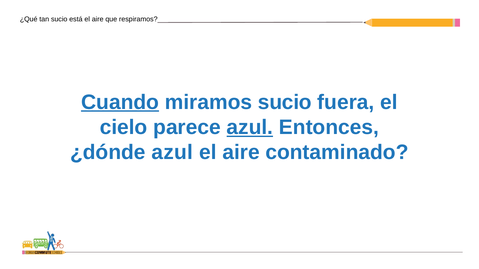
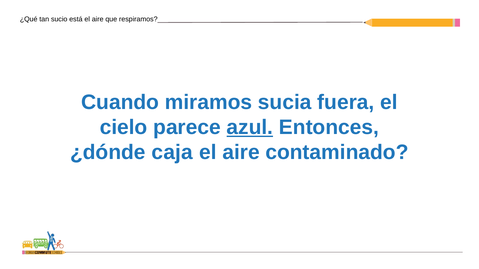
Cuando underline: present -> none
miramos sucio: sucio -> sucia
¿dónde azul: azul -> caja
